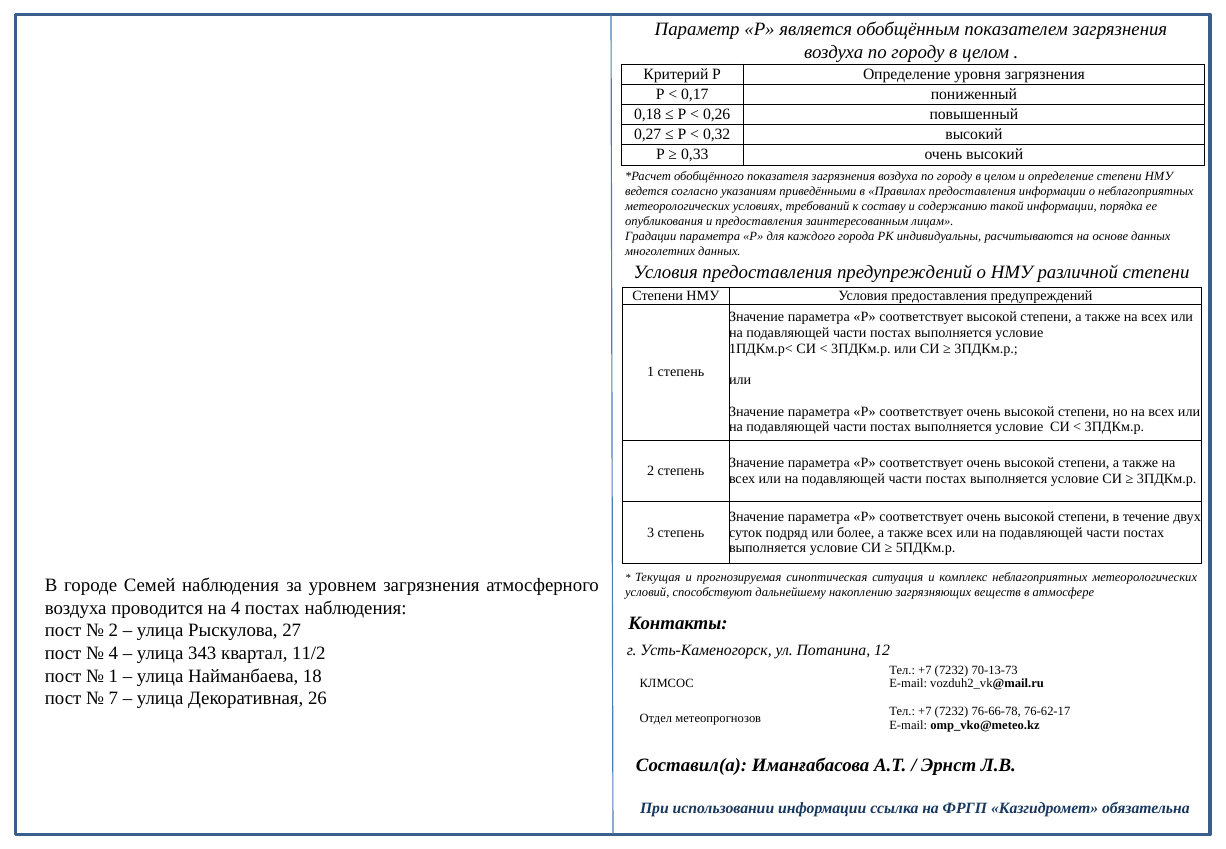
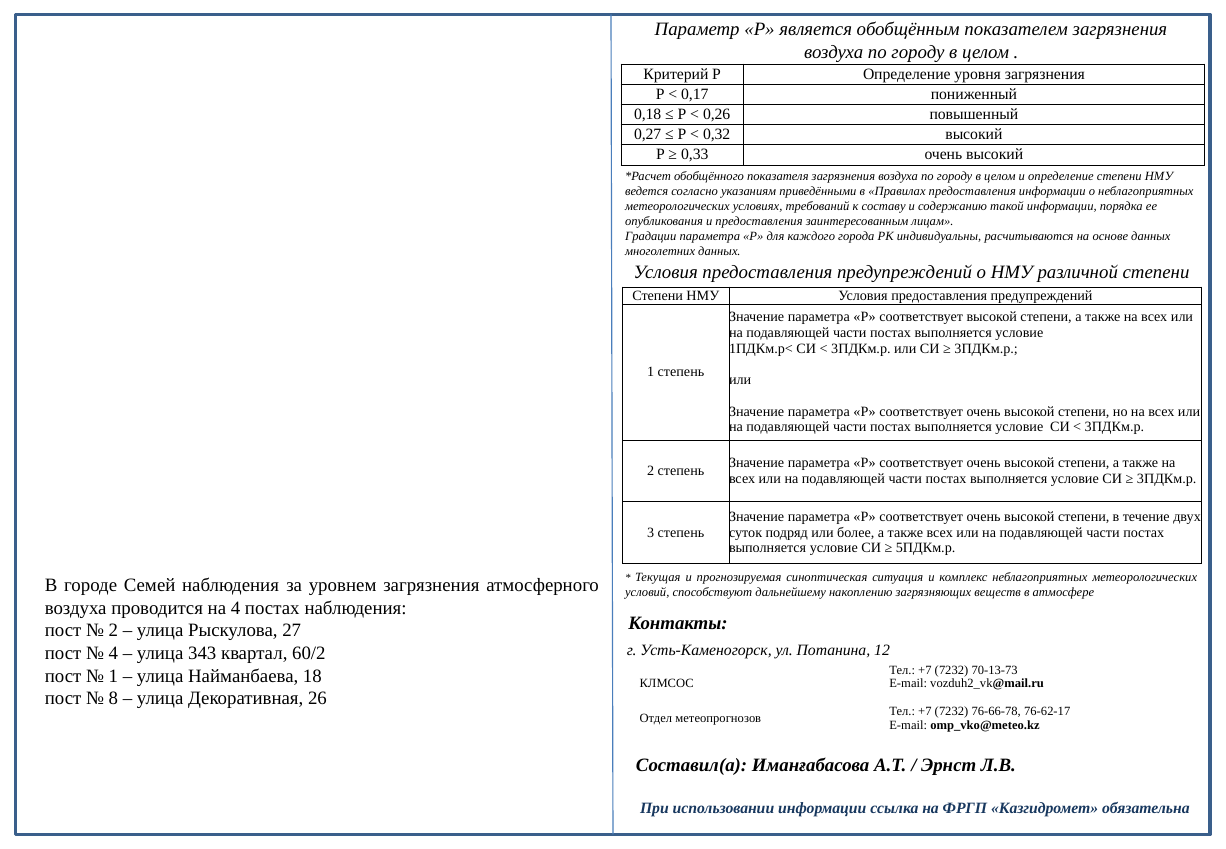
11/2: 11/2 -> 60/2
7: 7 -> 8
